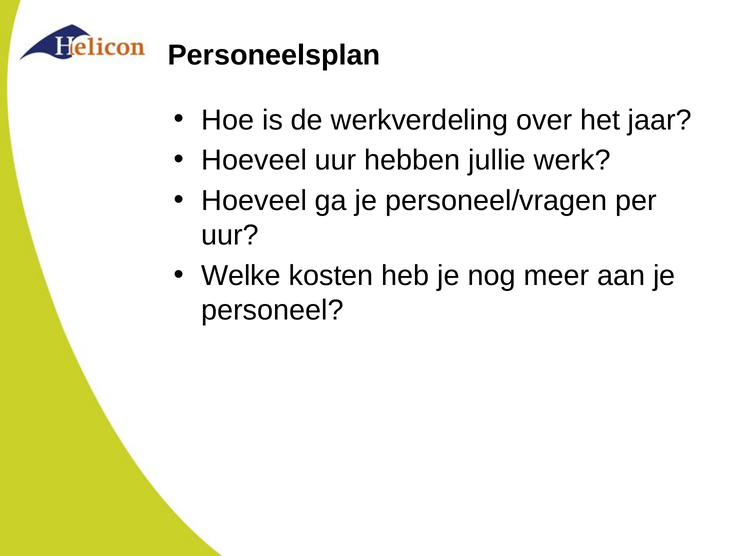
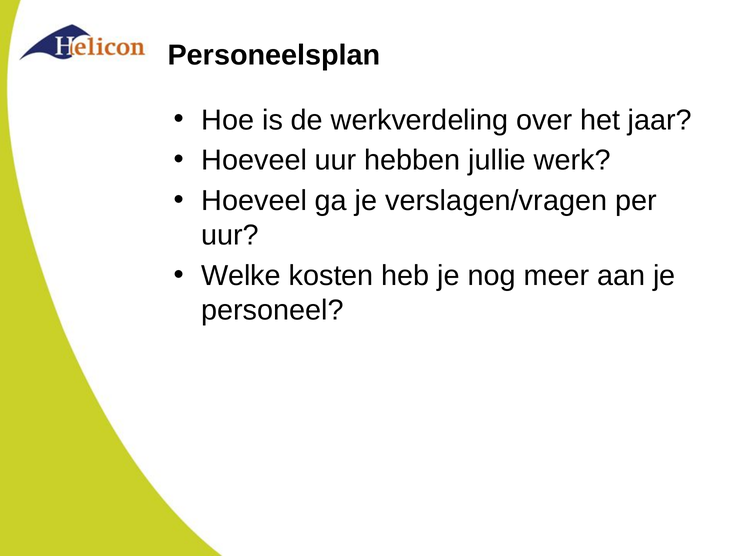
personeel/vragen: personeel/vragen -> verslagen/vragen
